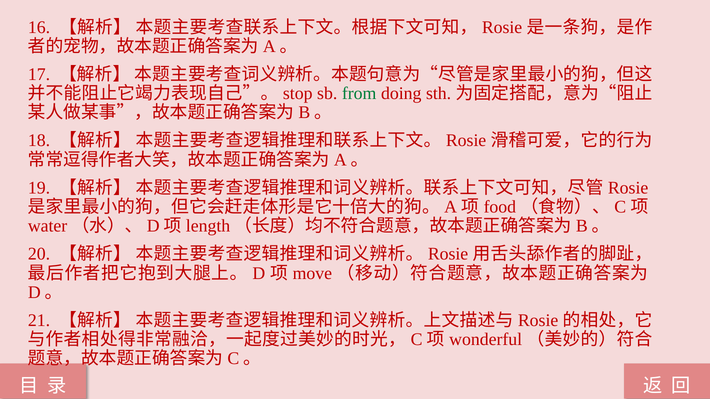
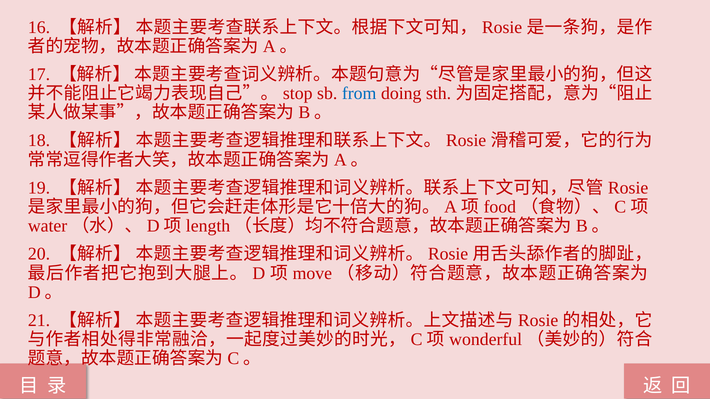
from colour: green -> blue
